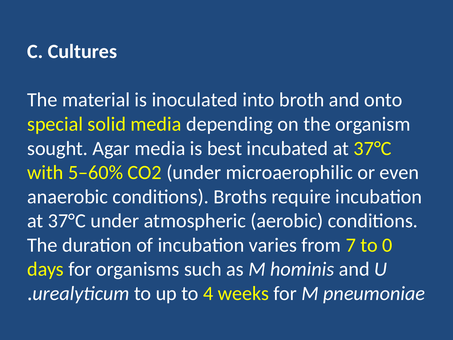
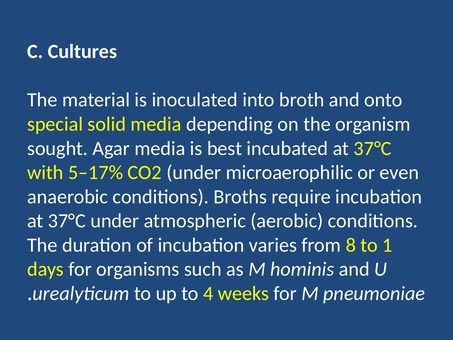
5–60%: 5–60% -> 5–17%
7: 7 -> 8
0: 0 -> 1
